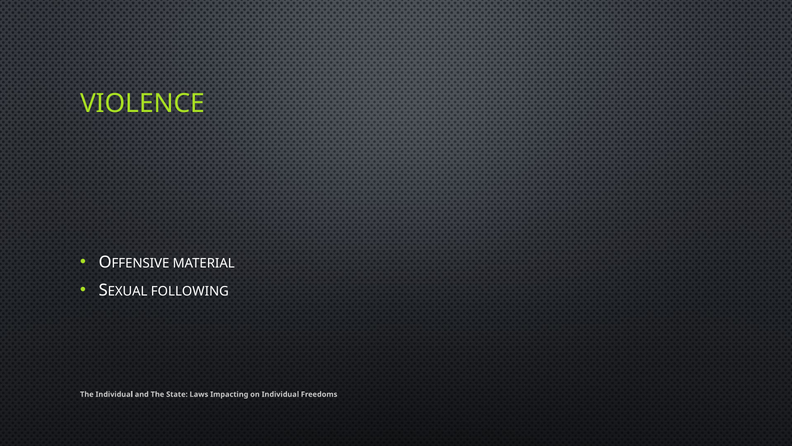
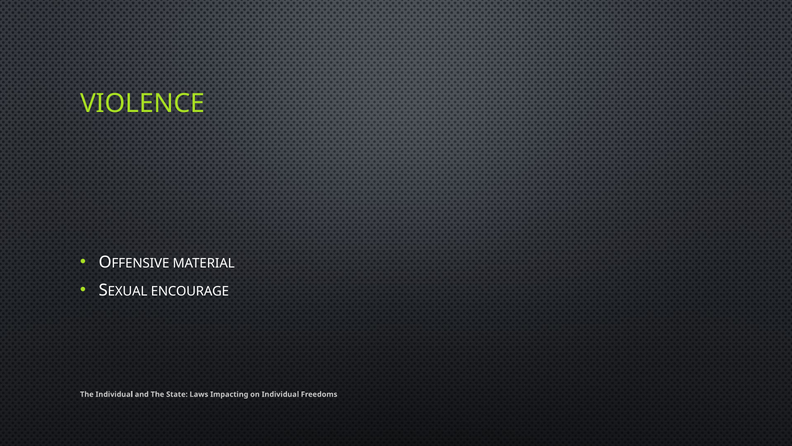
FOLLOWING: FOLLOWING -> ENCOURAGE
